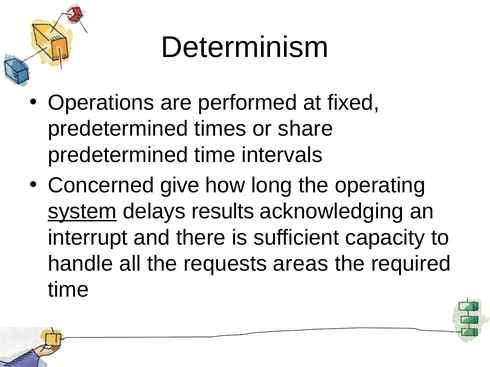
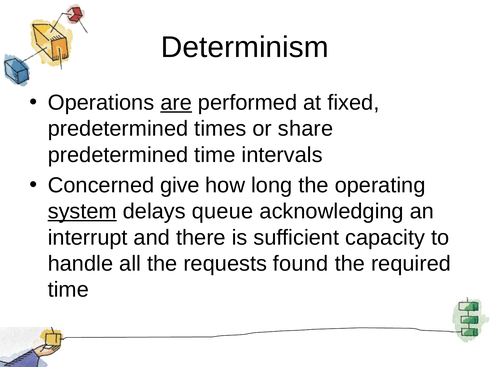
are underline: none -> present
results: results -> queue
areas: areas -> found
